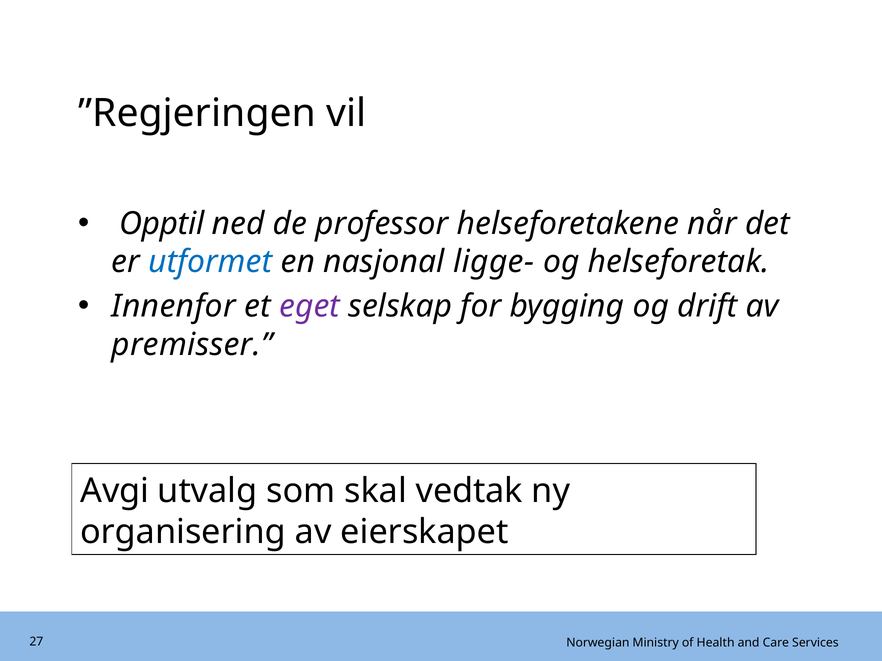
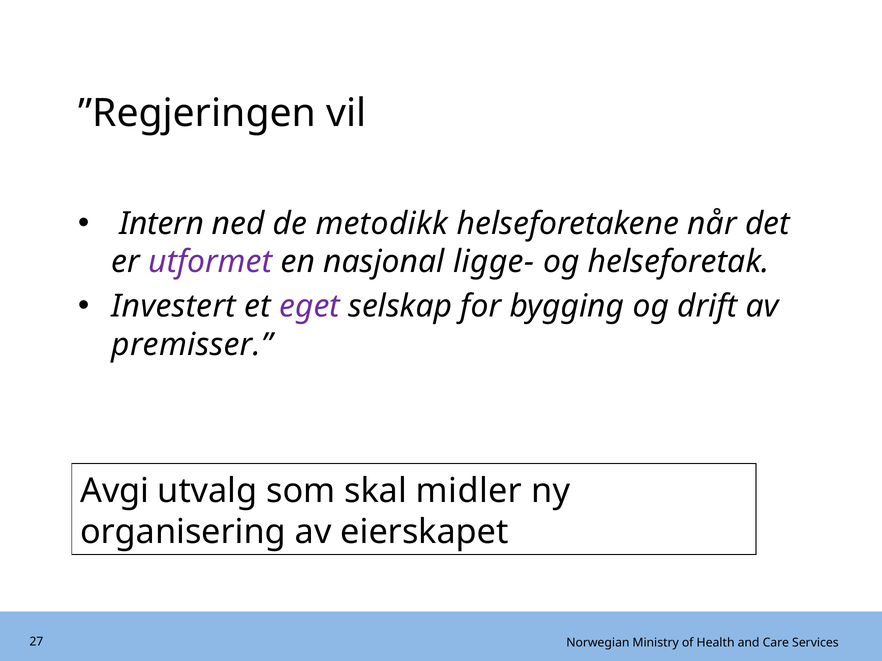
Opptil: Opptil -> Intern
professor: professor -> metodikk
utformet colour: blue -> purple
Innenfor: Innenfor -> Investert
vedtak: vedtak -> midler
